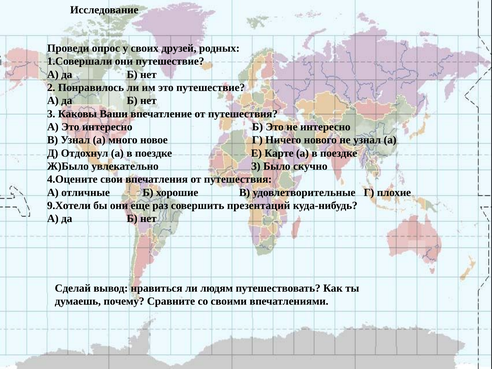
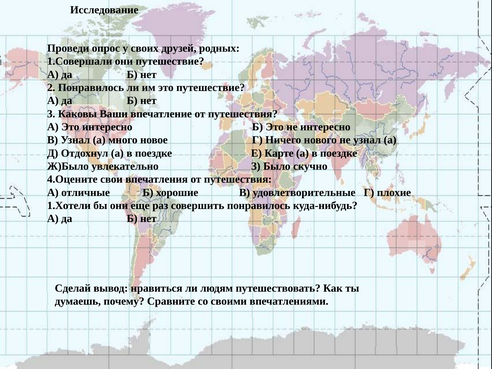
9.Хотели: 9.Хотели -> 1.Хотели
совершить презентаций: презентаций -> понравилось
